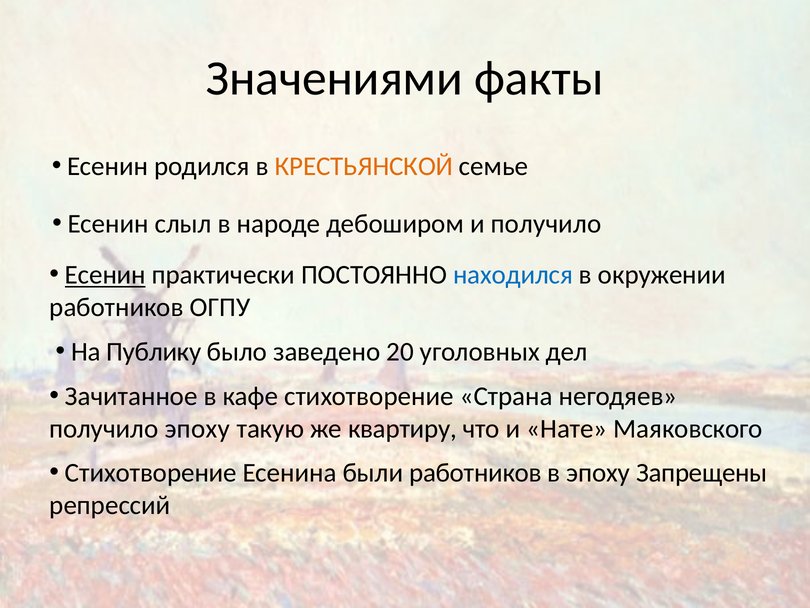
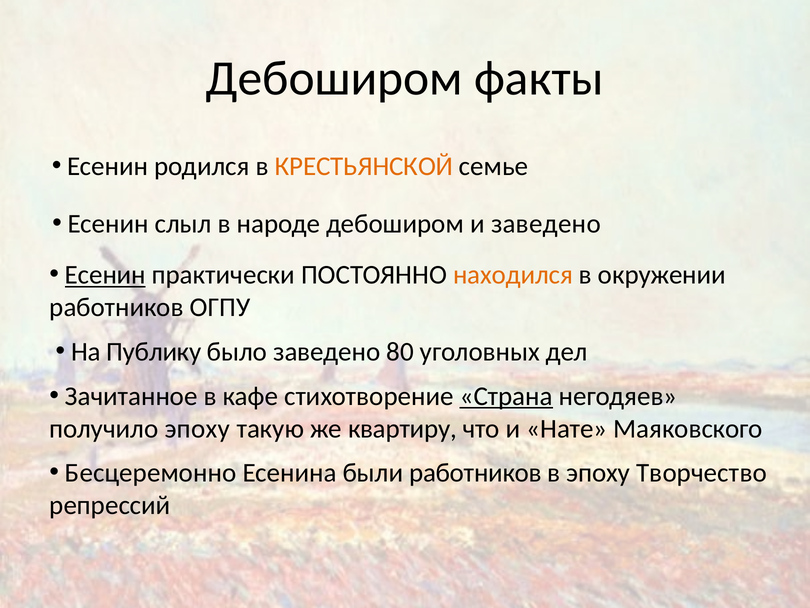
Значениями at (334, 78): Значениями -> Дебоширом
и получило: получило -> заведено
находился colour: blue -> orange
20: 20 -> 80
Страна underline: none -> present
Стихотворение at (151, 473): Стихотворение -> Бесцеремонно
Запрещены: Запрещены -> Творчество
